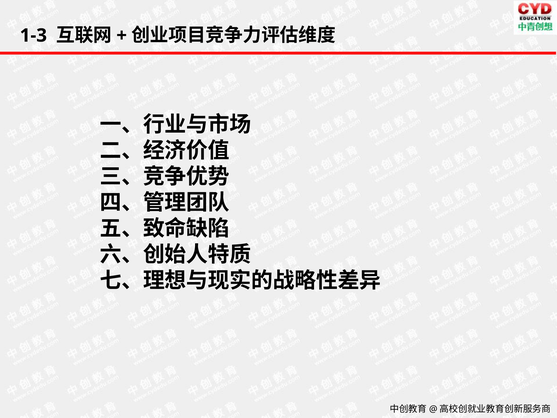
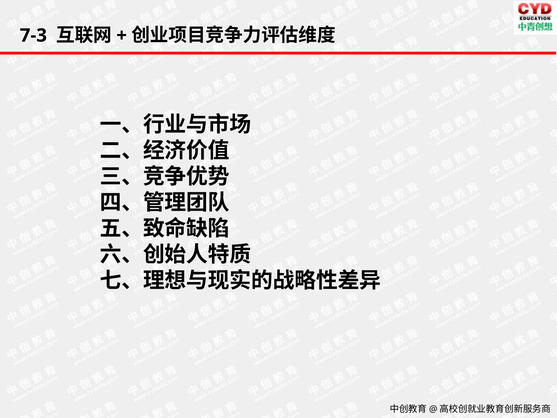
1-3: 1-3 -> 7-3
